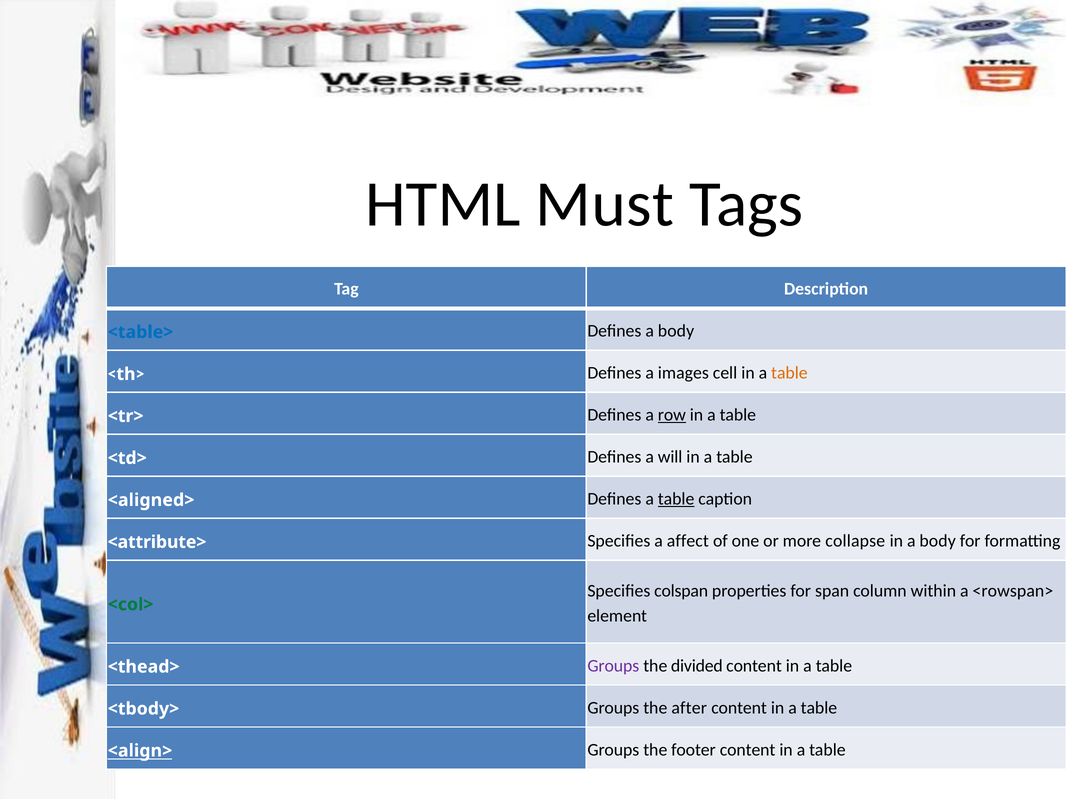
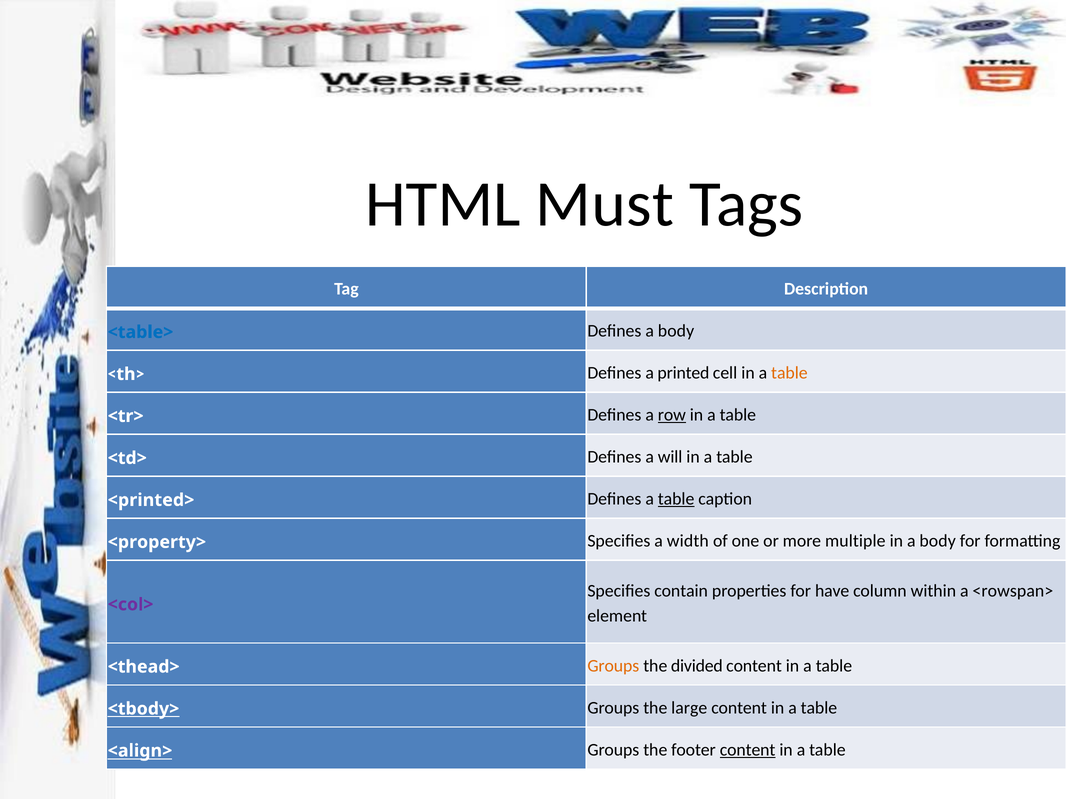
images: images -> printed
<aligned>: <aligned> -> <printed>
<attribute>: <attribute> -> <property>
affect: affect -> width
collapse: collapse -> multiple
colspan: colspan -> contain
span: span -> have
<col> colour: green -> purple
Groups at (613, 666) colour: purple -> orange
<tbody> underline: none -> present
after: after -> large
content at (748, 750) underline: none -> present
